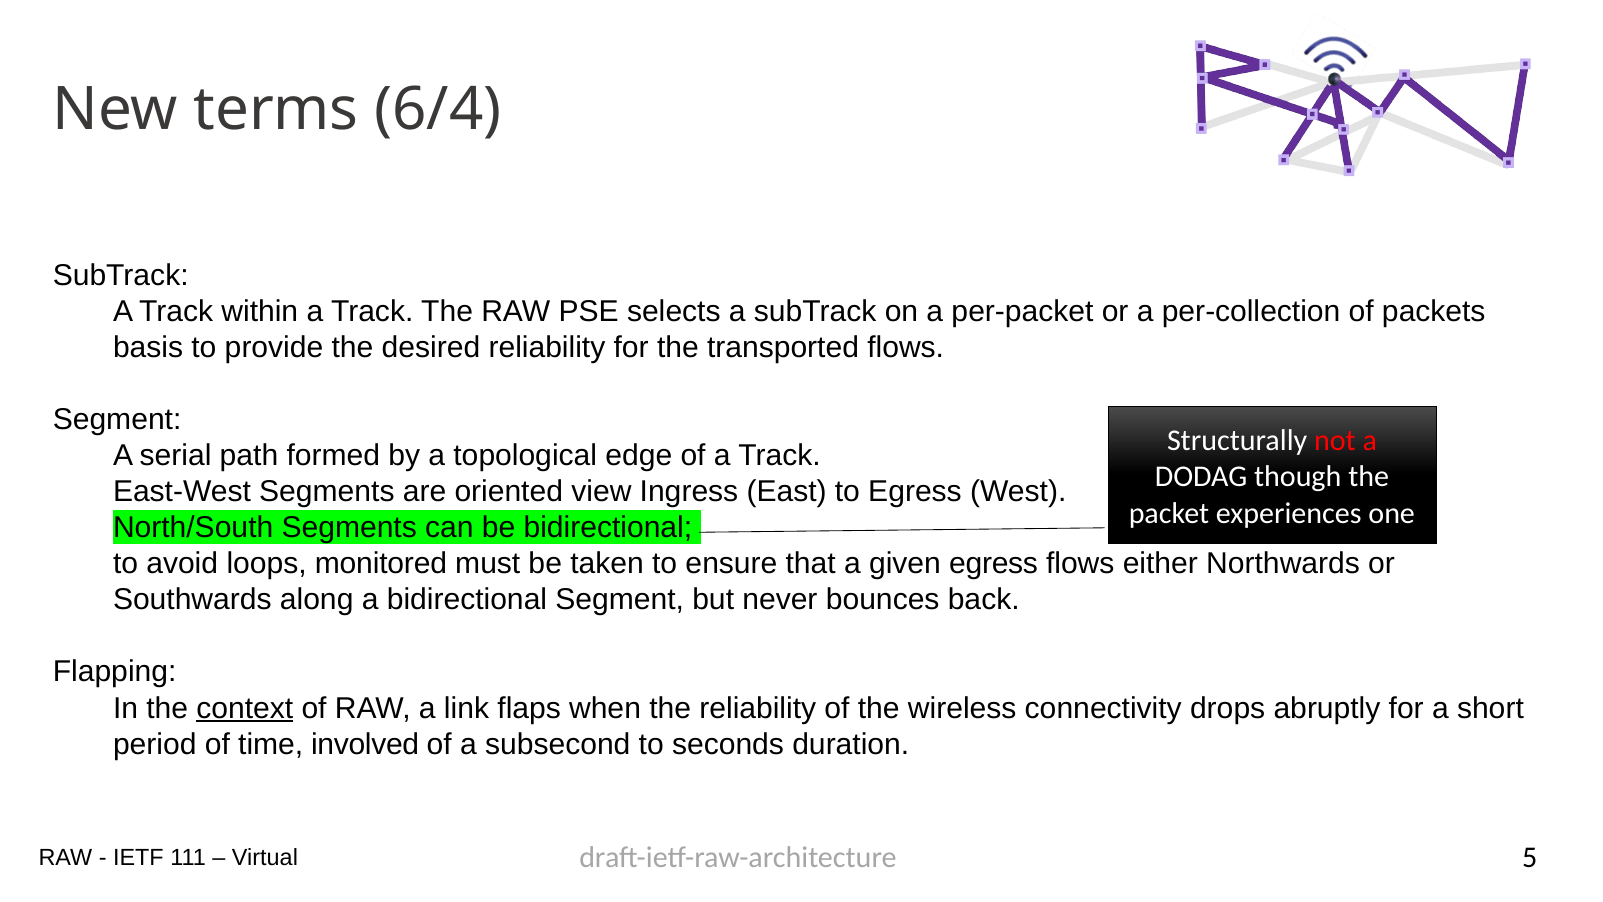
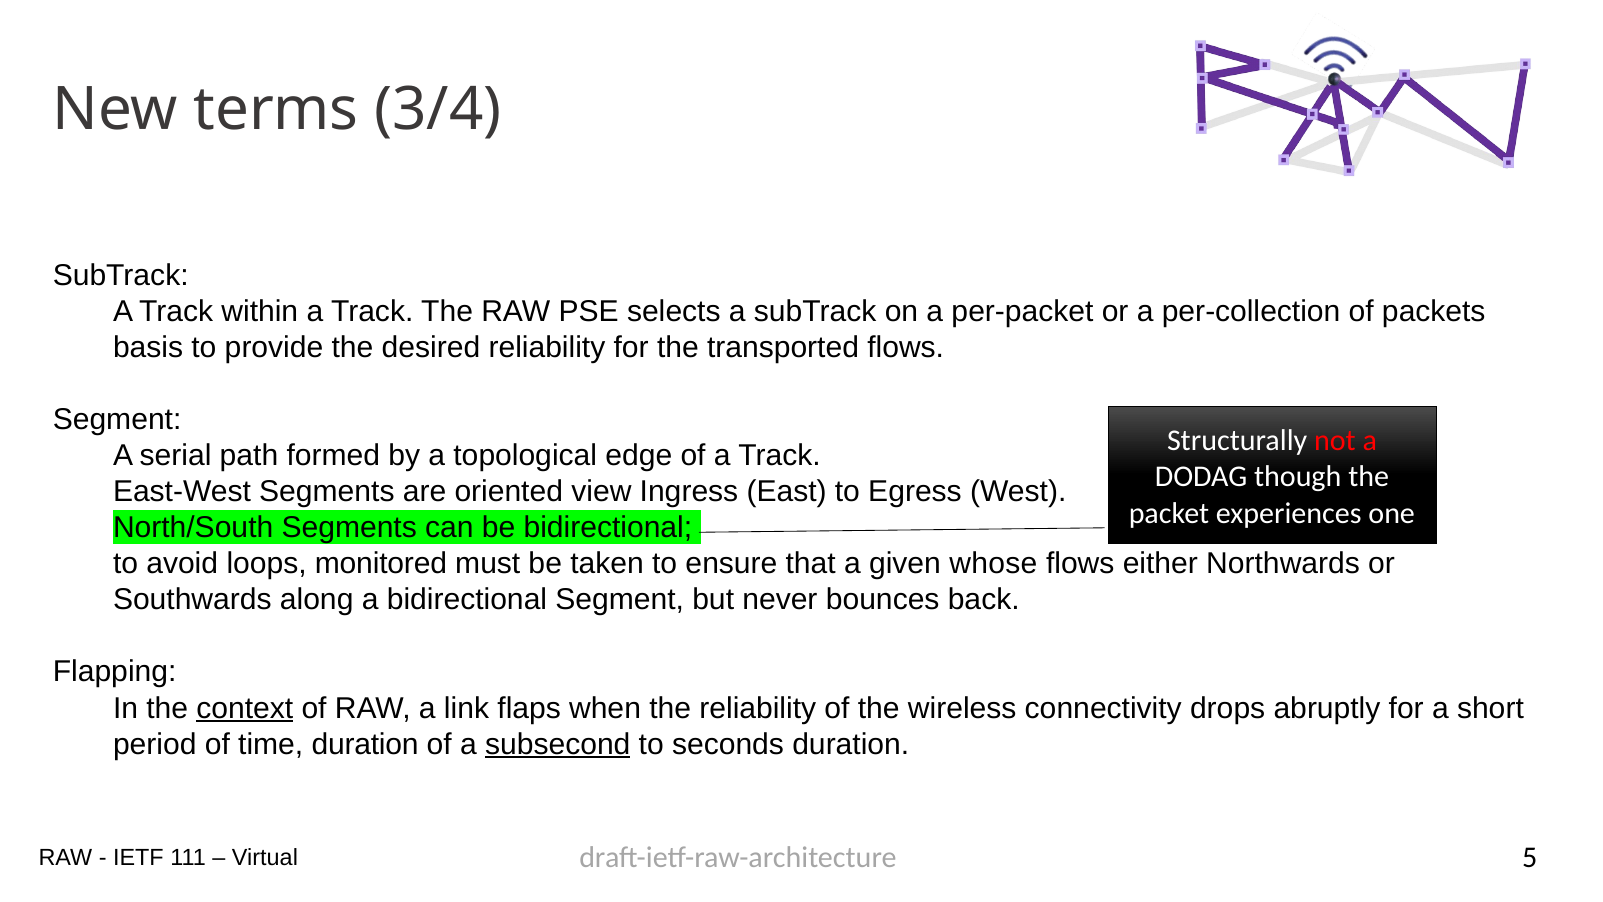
6/4: 6/4 -> 3/4
given egress: egress -> whose
time involved: involved -> duration
subsecond underline: none -> present
